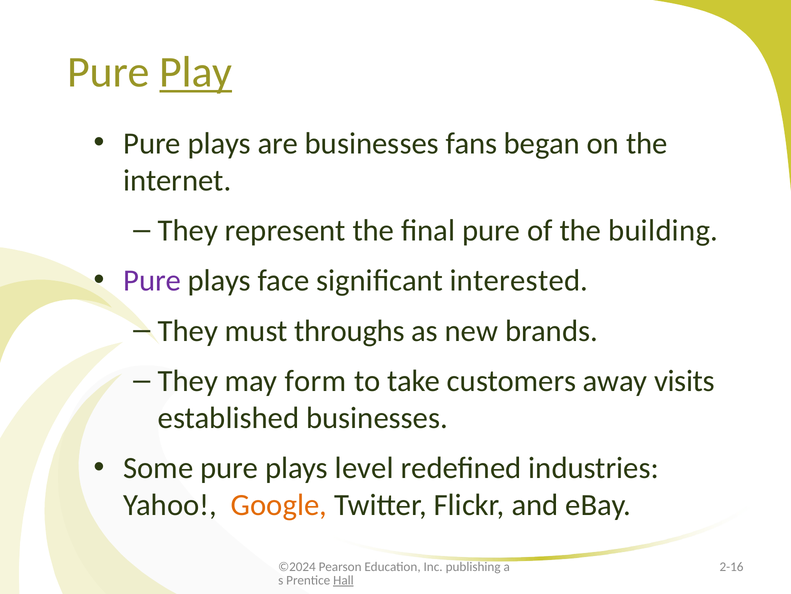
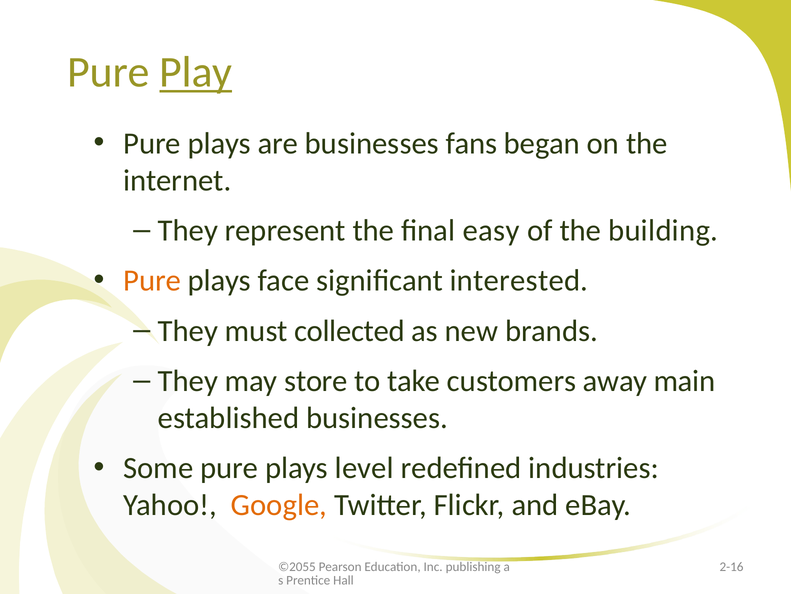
final pure: pure -> easy
Pure at (152, 280) colour: purple -> orange
throughs: throughs -> collected
form: form -> store
visits: visits -> main
©2024: ©2024 -> ©2055
Hall underline: present -> none
